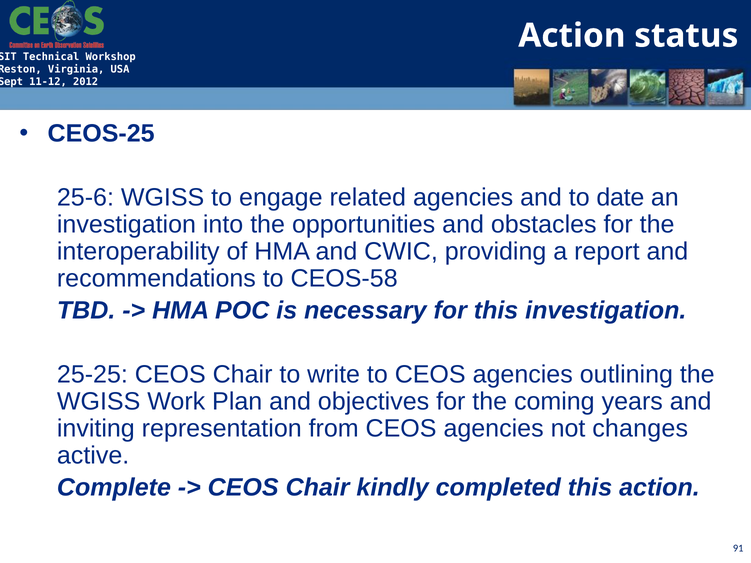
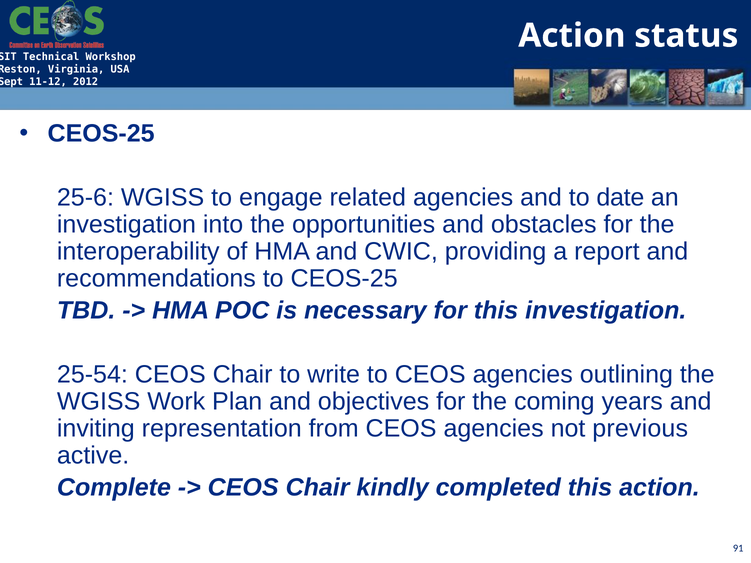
to CEOS-58: CEOS-58 -> CEOS-25
25-25: 25-25 -> 25-54
changes: changes -> previous
